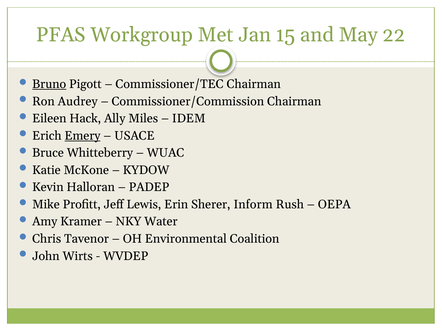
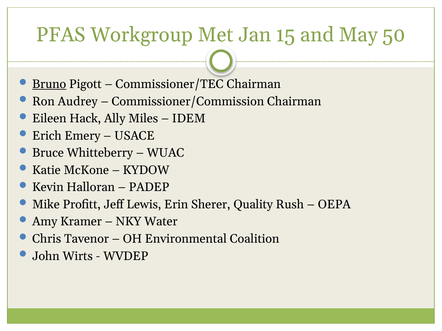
22: 22 -> 50
Emery underline: present -> none
Inform: Inform -> Quality
